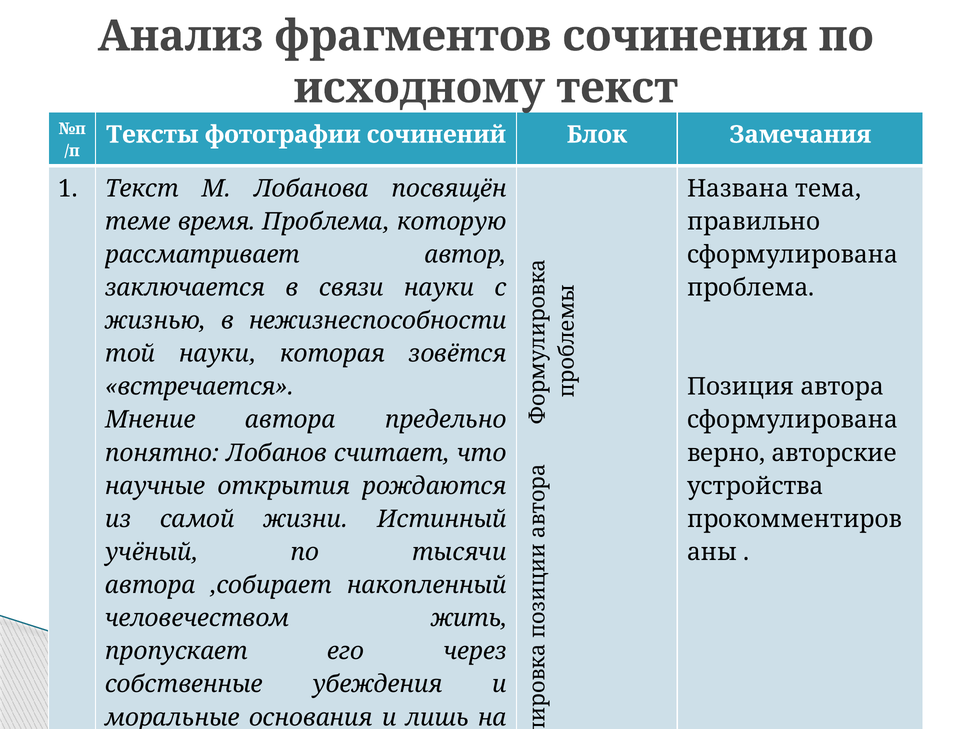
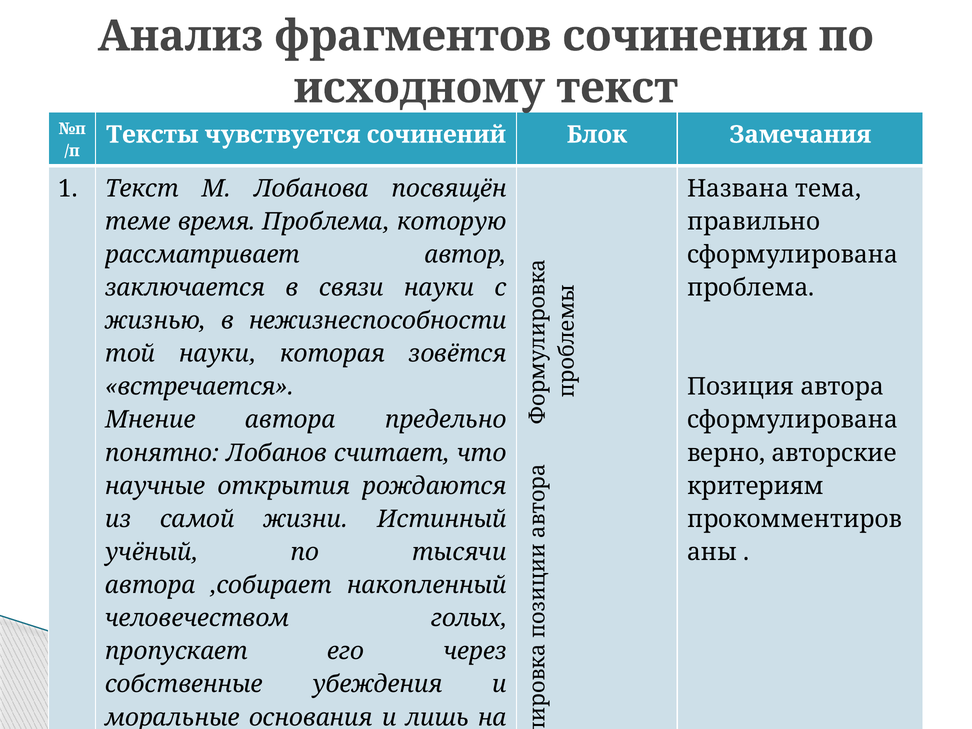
фотографии: фотографии -> чувствуется
устройства: устройства -> критериям
жить: жить -> голых
